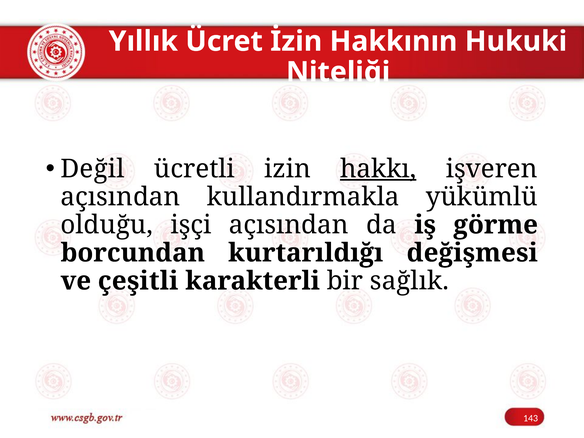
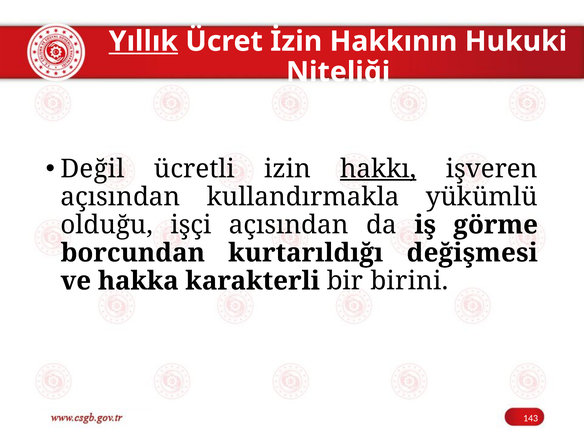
Yıllık underline: none -> present
çeşitli: çeşitli -> hakka
sağlık: sağlık -> birini
